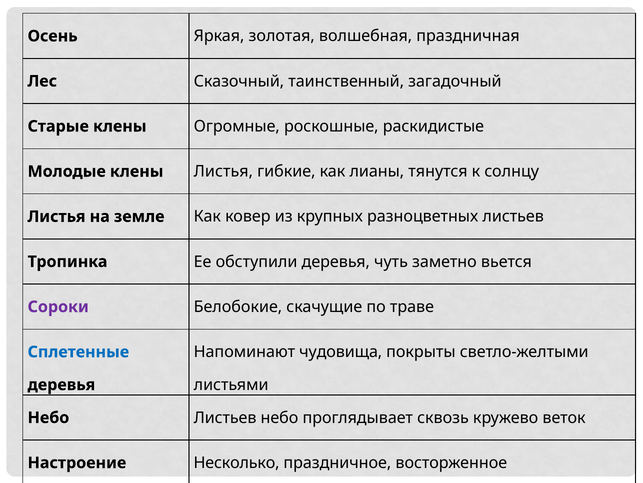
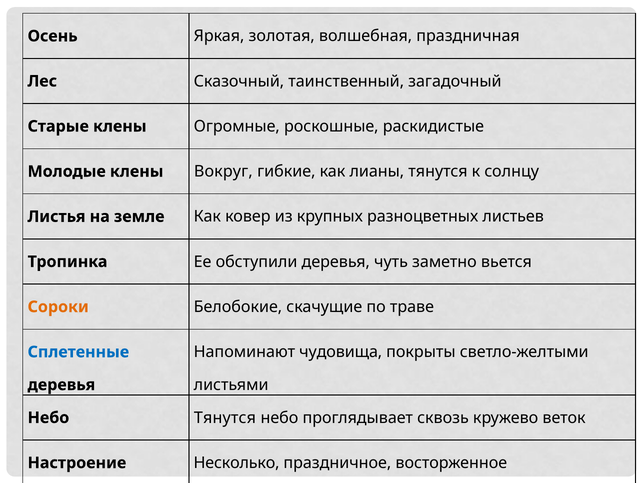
клены Листья: Листья -> Вокруг
Сороки colour: purple -> orange
Небо Листьев: Листьев -> Тянутся
